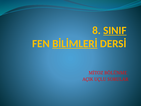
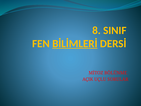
SINIF underline: present -> none
